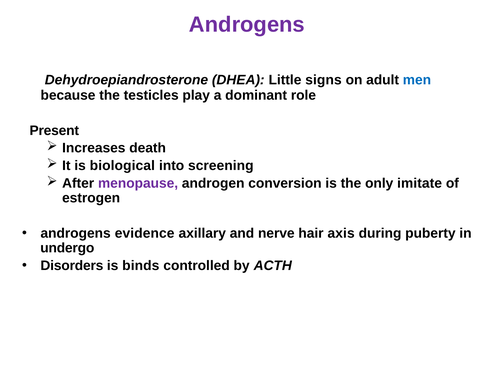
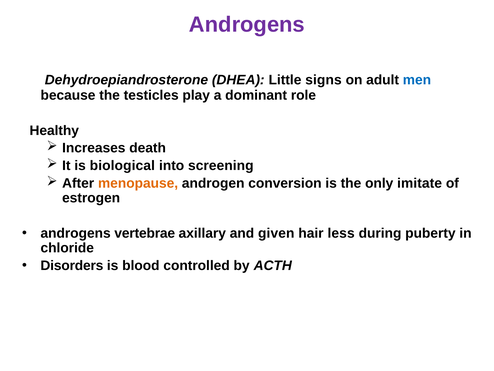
Present: Present -> Healthy
menopause colour: purple -> orange
evidence: evidence -> vertebrae
nerve: nerve -> given
axis: axis -> less
undergo: undergo -> chloride
binds: binds -> blood
